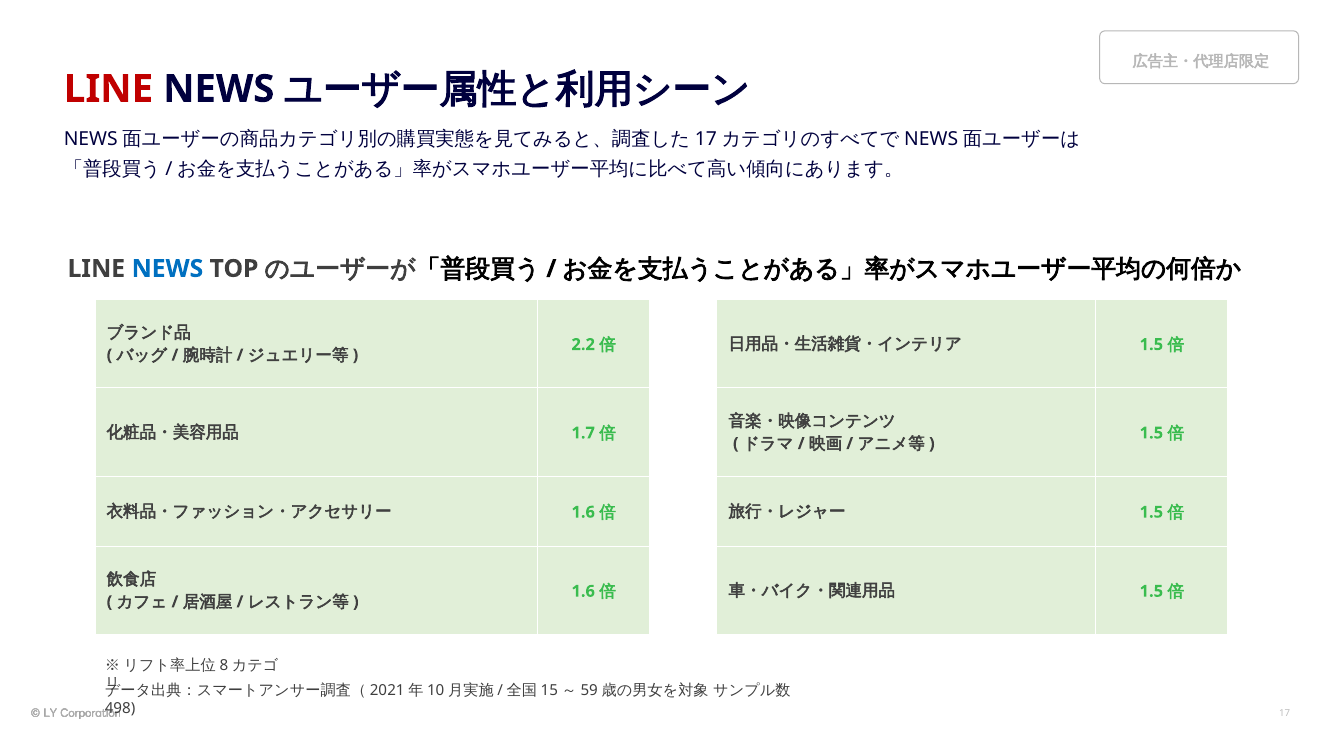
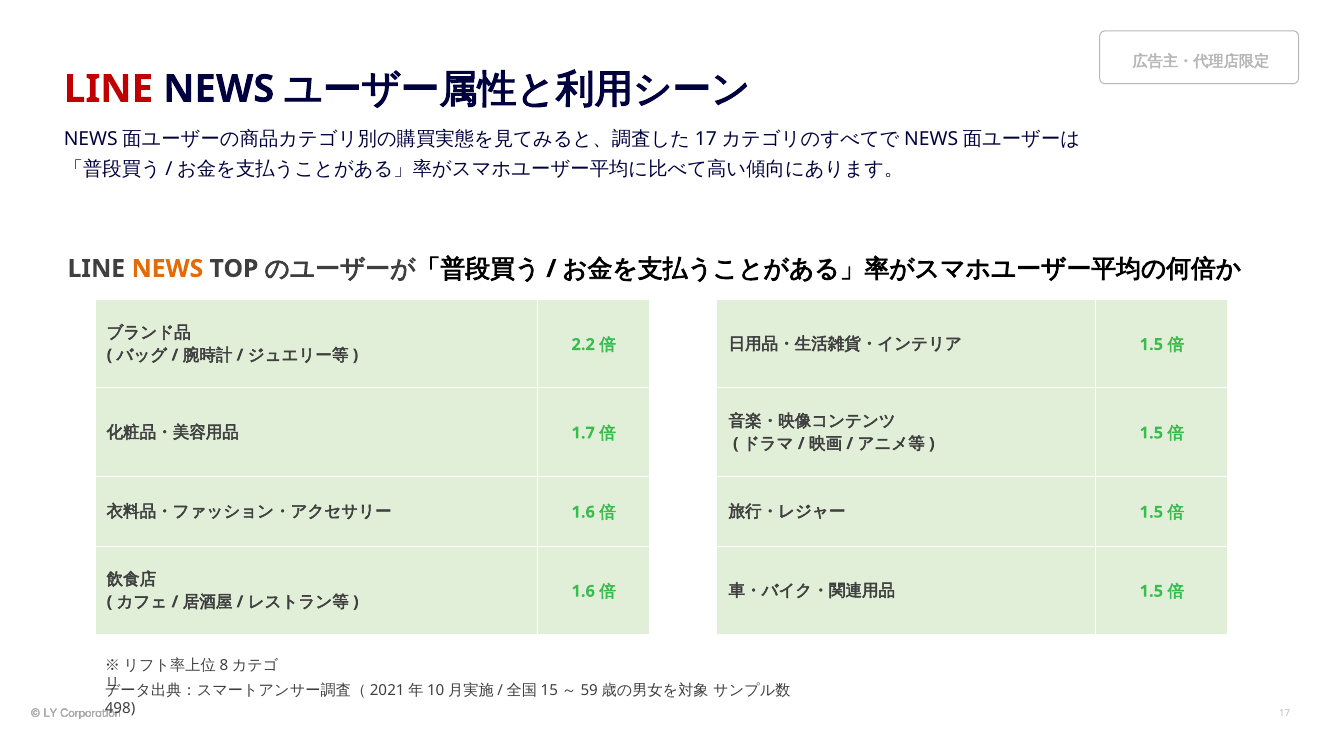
NEWS at (167, 269) colour: blue -> orange
